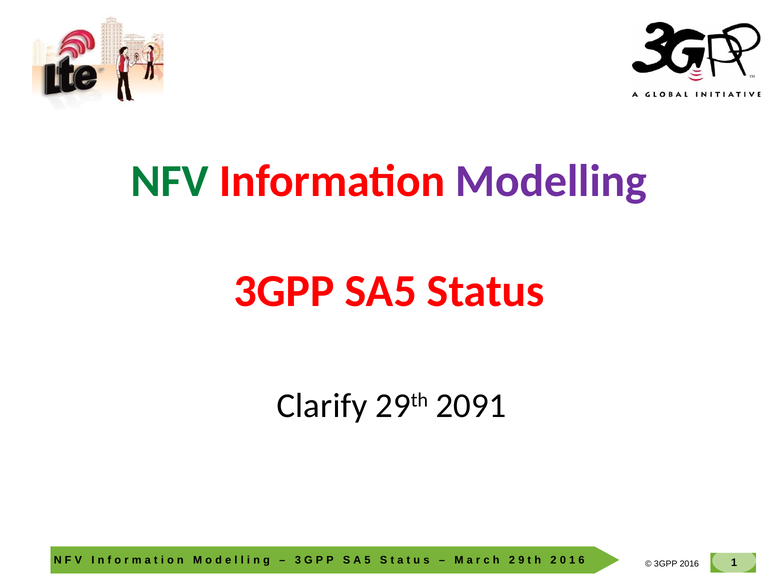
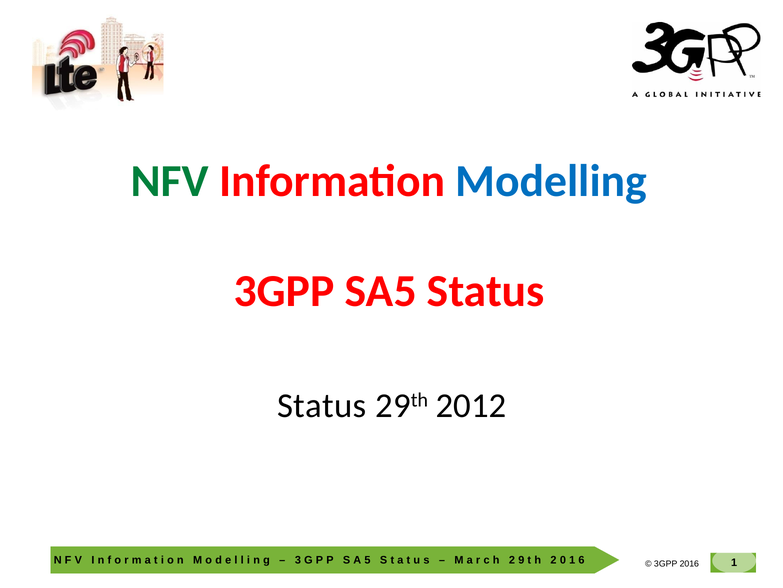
Modelling colour: purple -> blue
Clarify at (322, 405): Clarify -> Status
29th 2091: 2091 -> 2012
